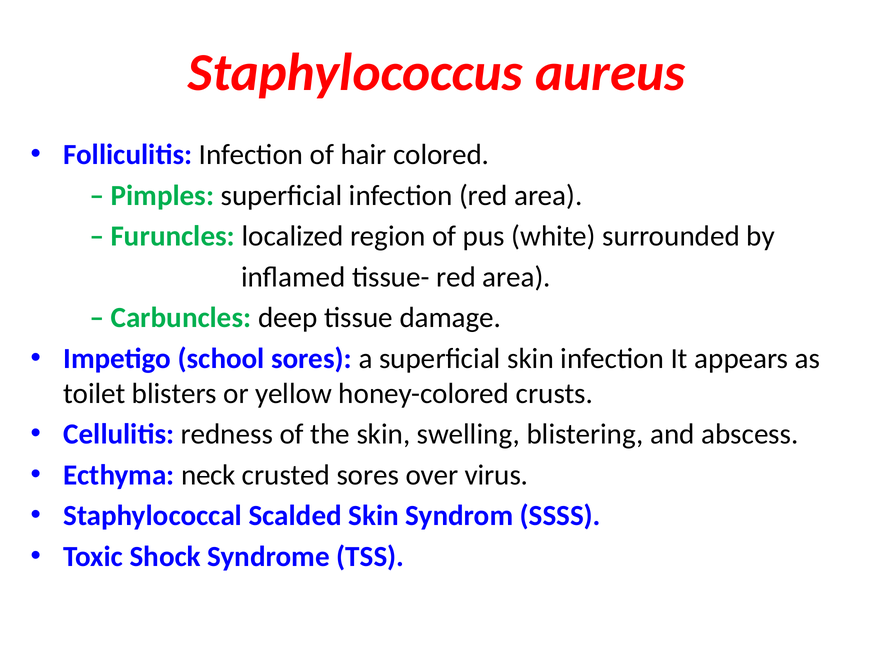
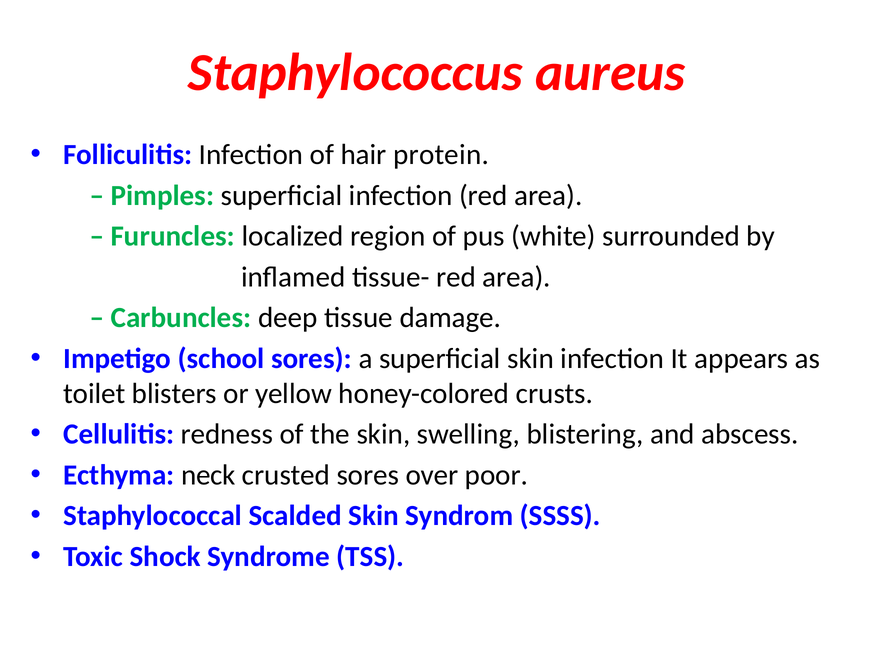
colored: colored -> protein
virus: virus -> poor
